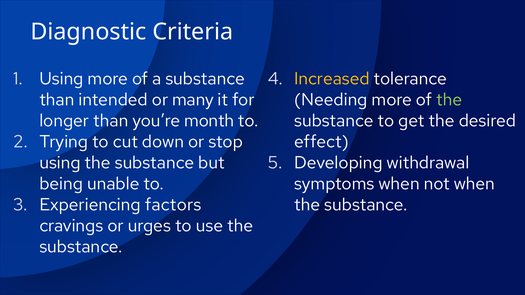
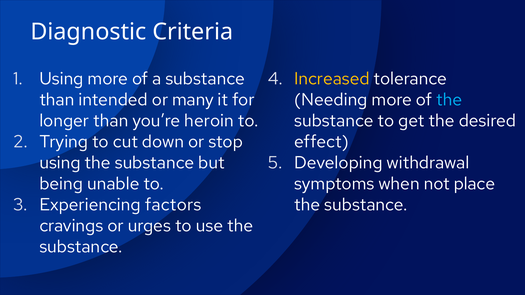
the at (449, 100) colour: light green -> light blue
month: month -> heroin
not when: when -> place
